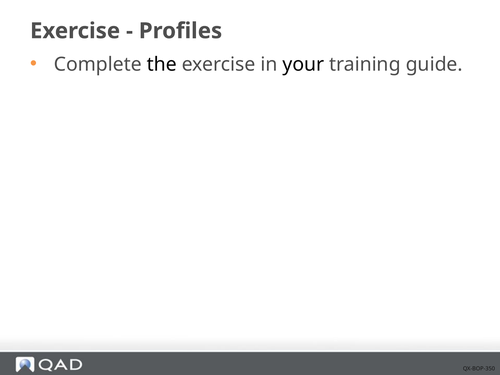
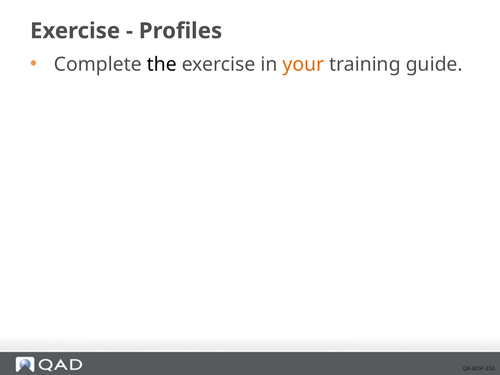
your colour: black -> orange
